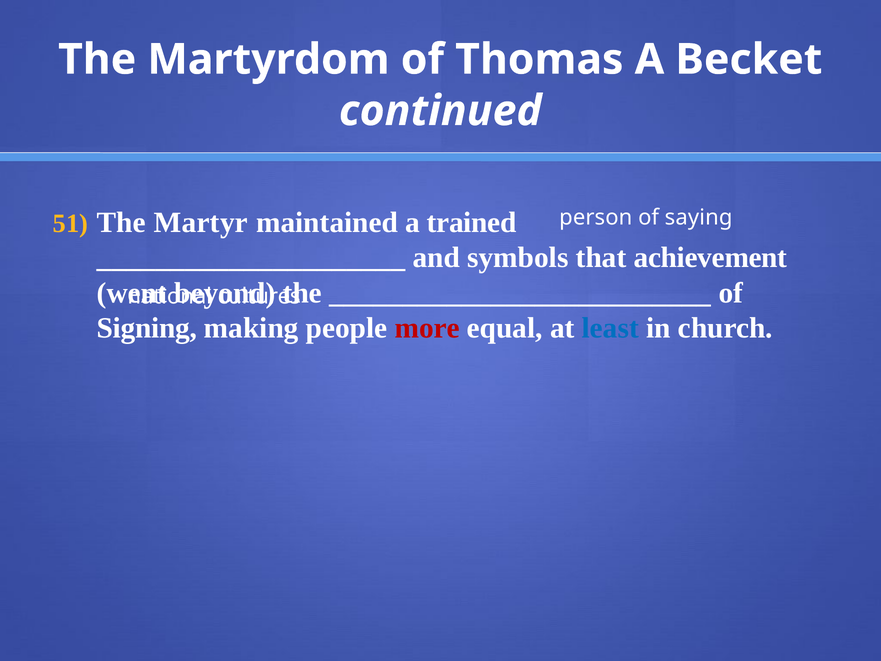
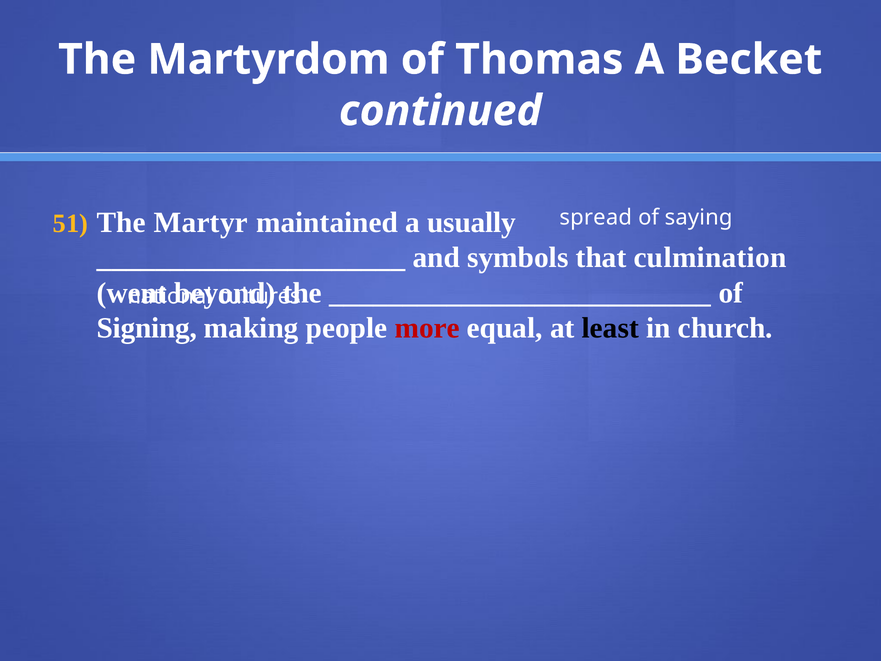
person: person -> spread
trained: trained -> usually
achievement: achievement -> culmination
least colour: blue -> black
